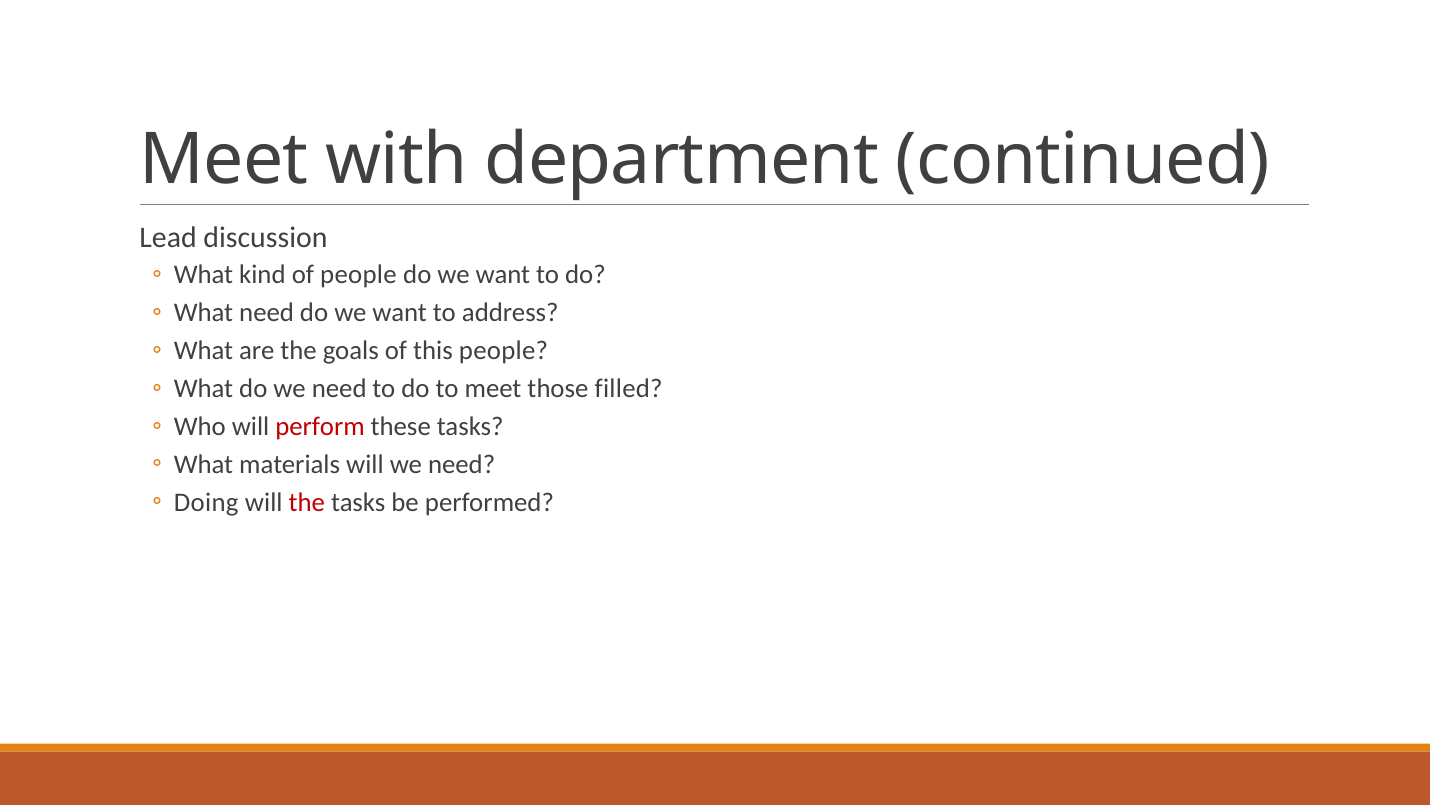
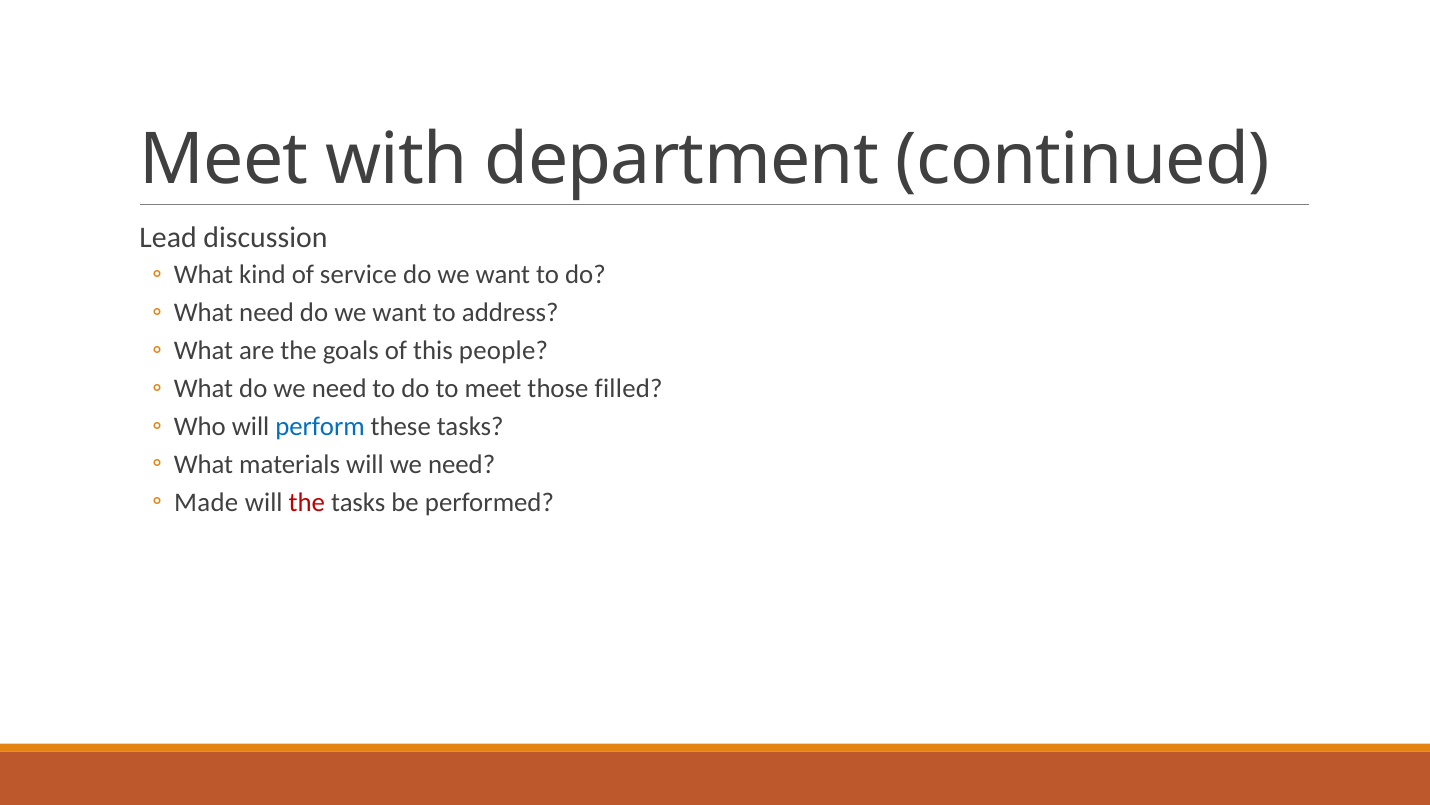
of people: people -> service
perform colour: red -> blue
Doing: Doing -> Made
